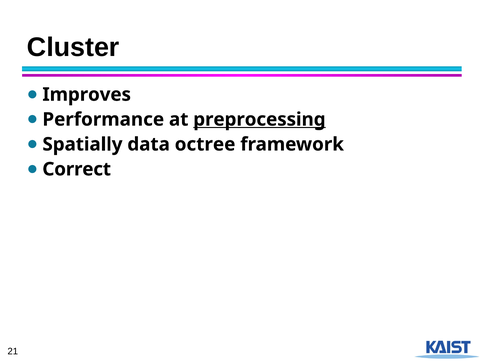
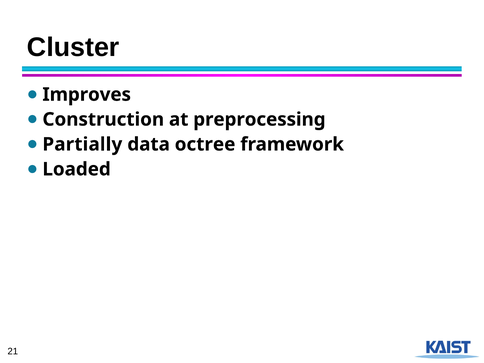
Performance: Performance -> Construction
preprocessing underline: present -> none
Spatially: Spatially -> Partially
Correct: Correct -> Loaded
